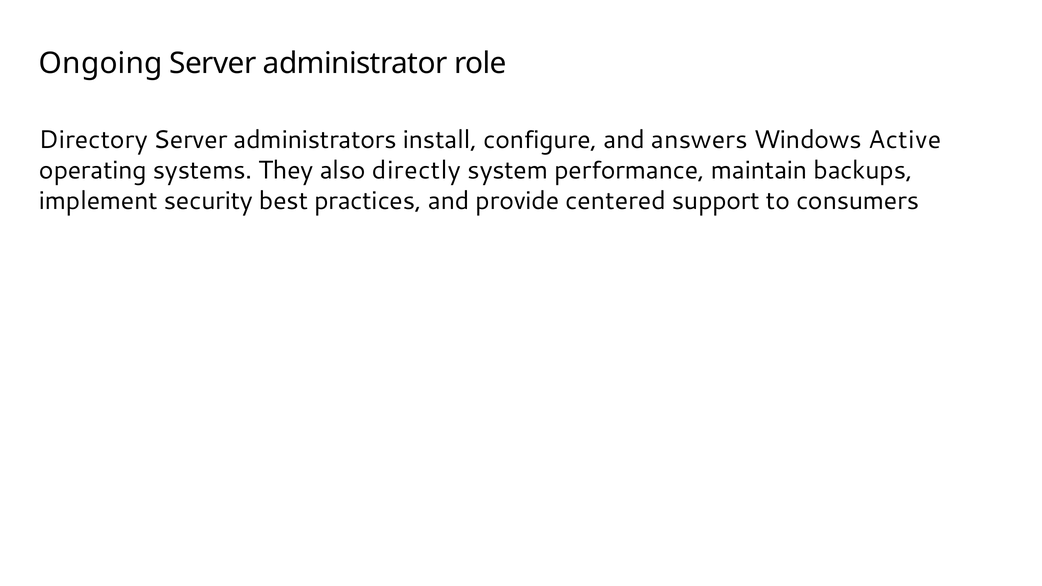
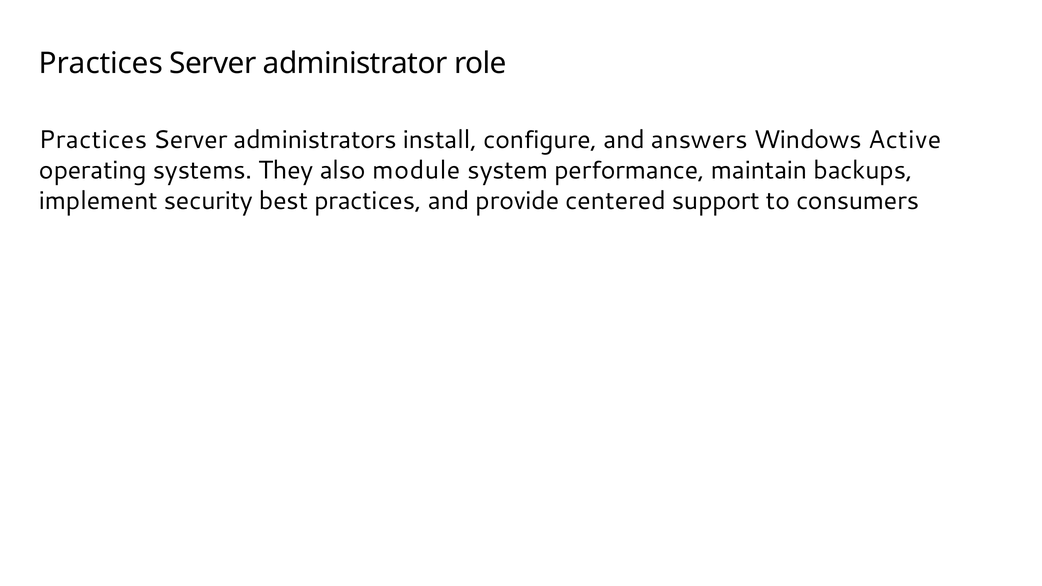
Ongoing at (101, 63): Ongoing -> Practices
Directory at (93, 140): Directory -> Practices
directly: directly -> module
